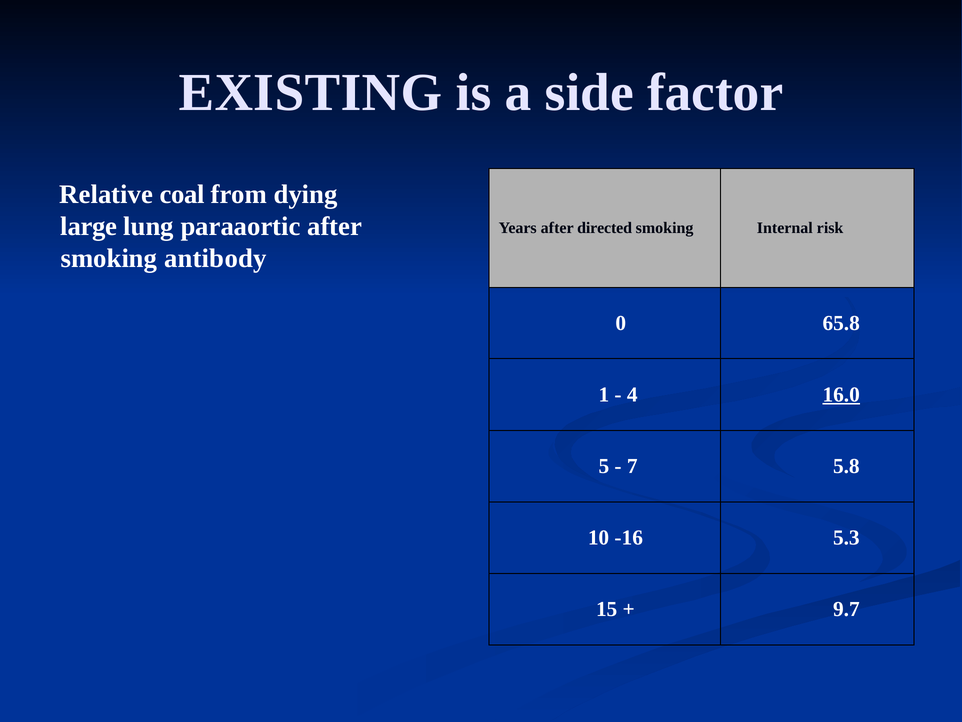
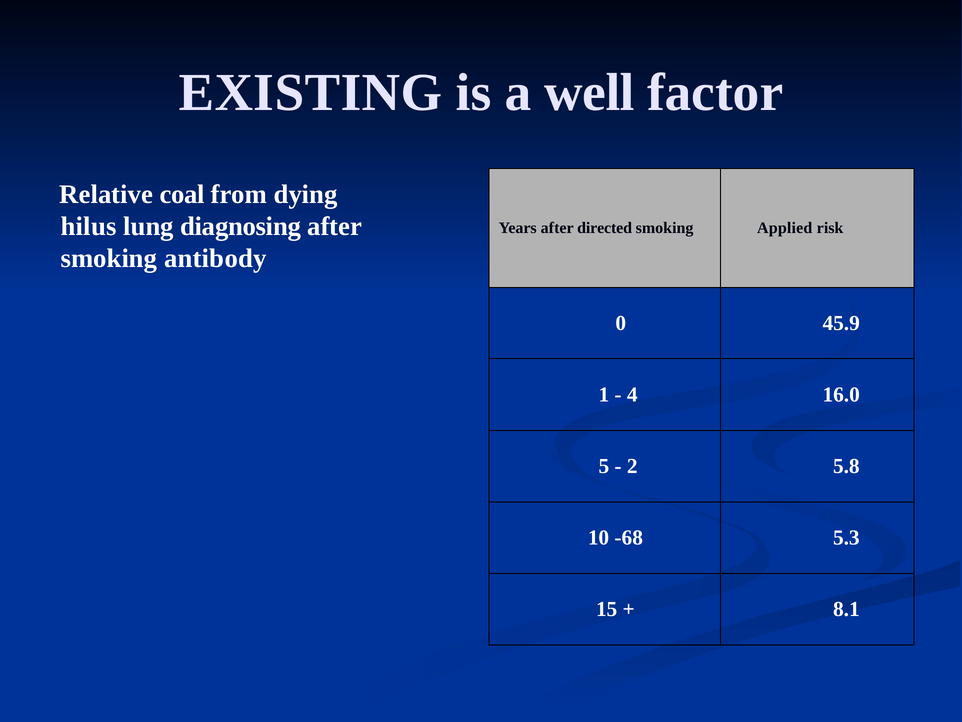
side: side -> well
large: large -> hilus
paraaortic: paraaortic -> diagnosing
Internal: Internal -> Applied
65.8: 65.8 -> 45.9
16.0 underline: present -> none
7: 7 -> 2
-16: -16 -> -68
9.7: 9.7 -> 8.1
